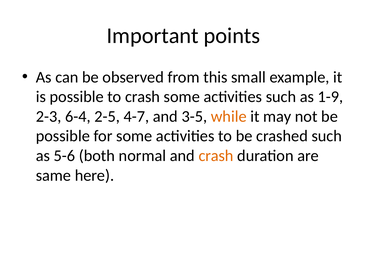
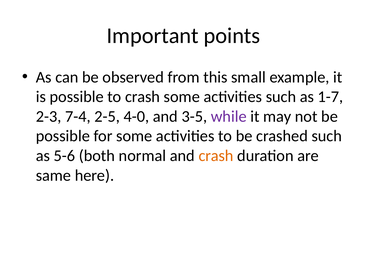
1-9: 1-9 -> 1-7
6-4: 6-4 -> 7-4
4-7: 4-7 -> 4-0
while colour: orange -> purple
